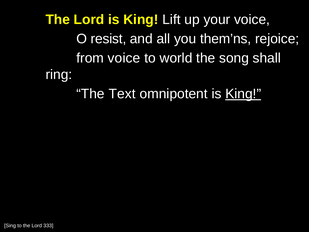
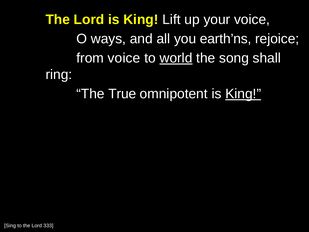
resist: resist -> ways
them’ns: them’ns -> earth’ns
world underline: none -> present
Text: Text -> True
